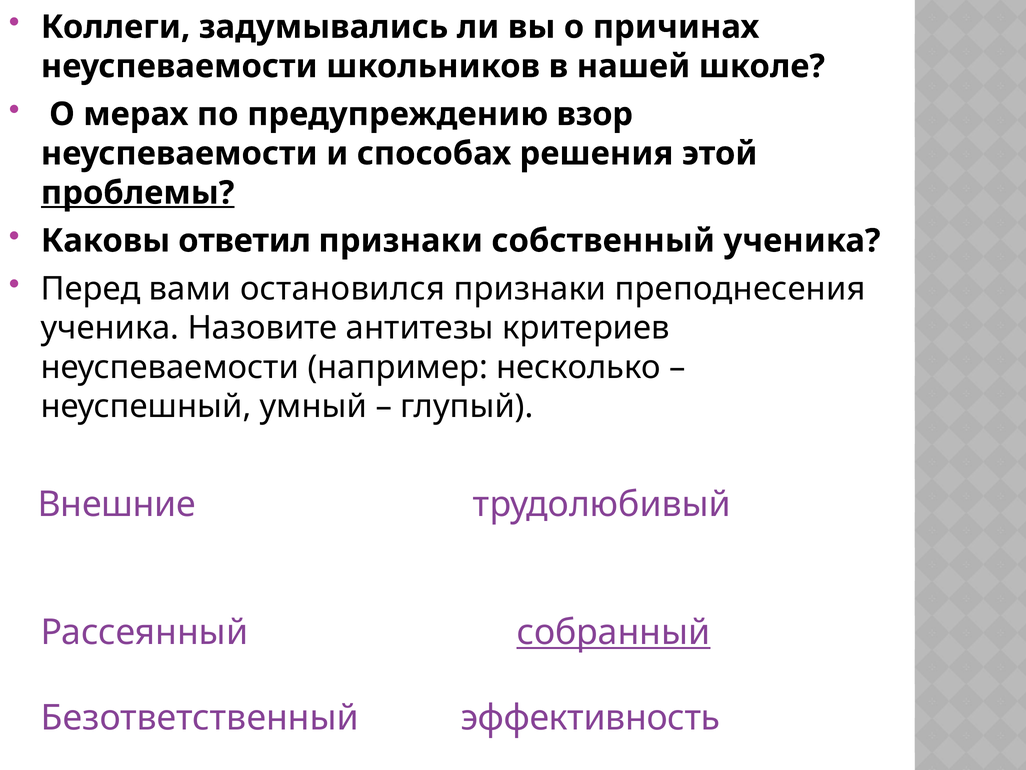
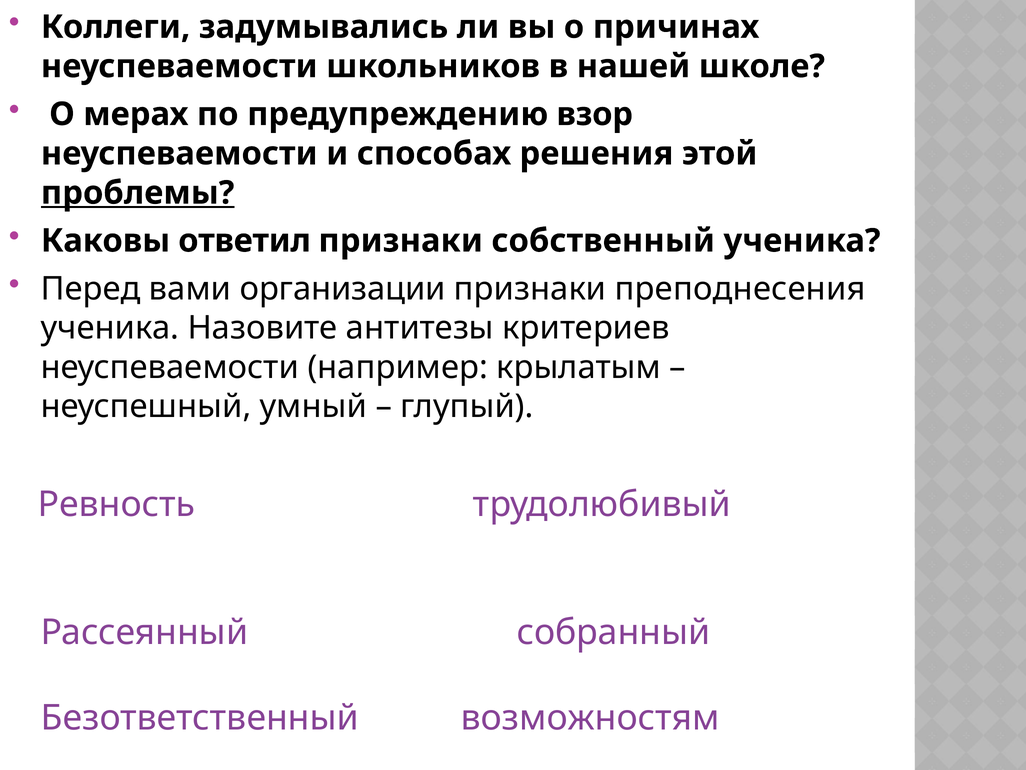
остановился: остановился -> организации
несколько: несколько -> крылатым
Внешние: Внешние -> Ревность
собранный underline: present -> none
эффективность: эффективность -> возможностям
